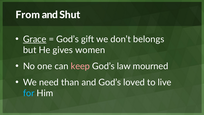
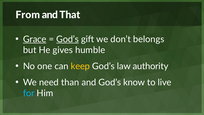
Shut: Shut -> That
God’s at (68, 39) underline: none -> present
women: women -> humble
keep colour: pink -> yellow
mourned: mourned -> authority
loved: loved -> know
